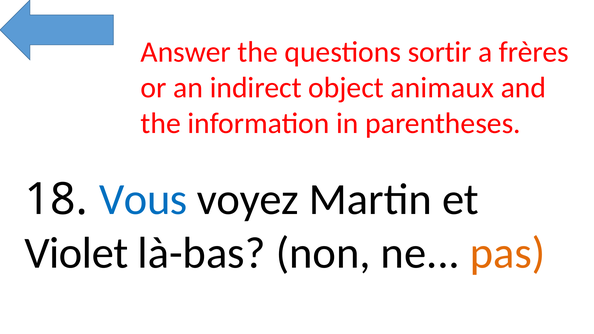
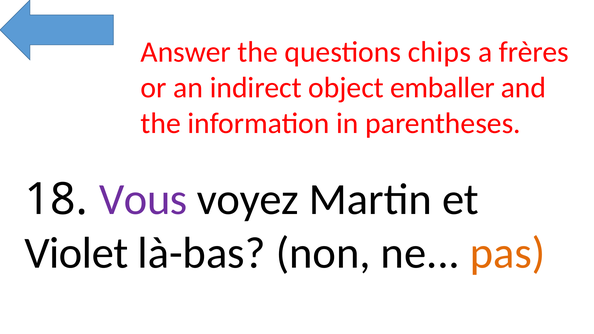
sortir: sortir -> chips
animaux: animaux -> emballer
Vous colour: blue -> purple
